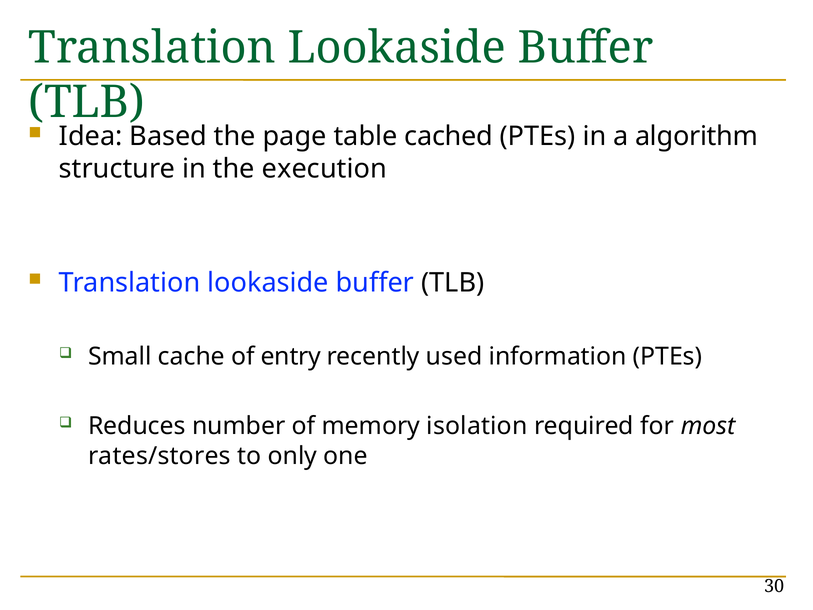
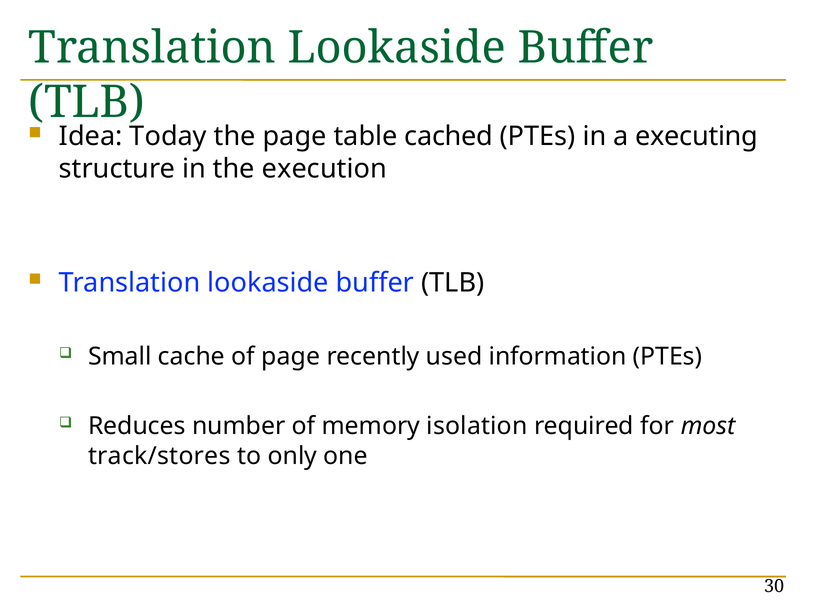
Based: Based -> Today
algorithm: algorithm -> executing
of entry: entry -> page
rates/stores: rates/stores -> track/stores
